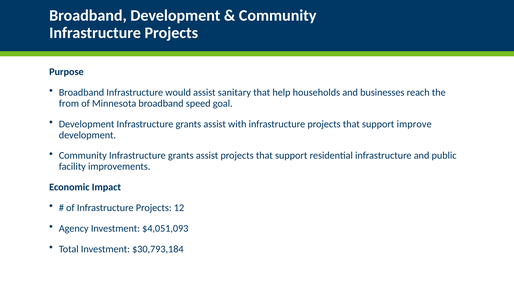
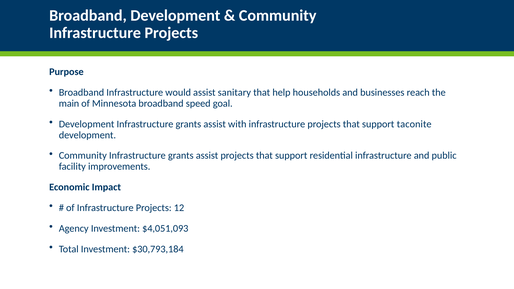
from: from -> main
improve: improve -> taconite
